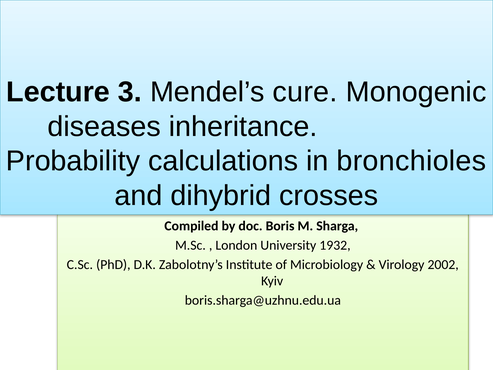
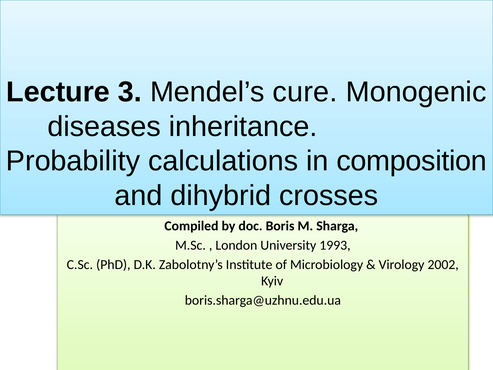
bronchioles: bronchioles -> composition
1932: 1932 -> 1993
